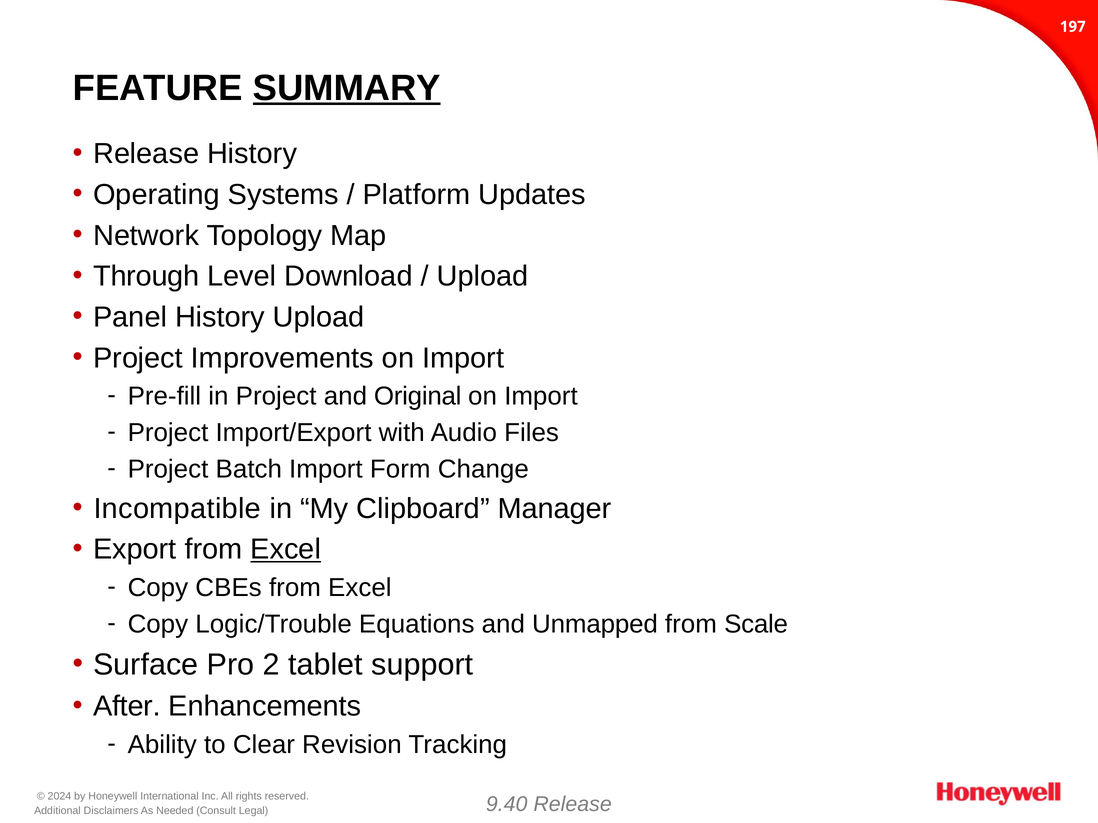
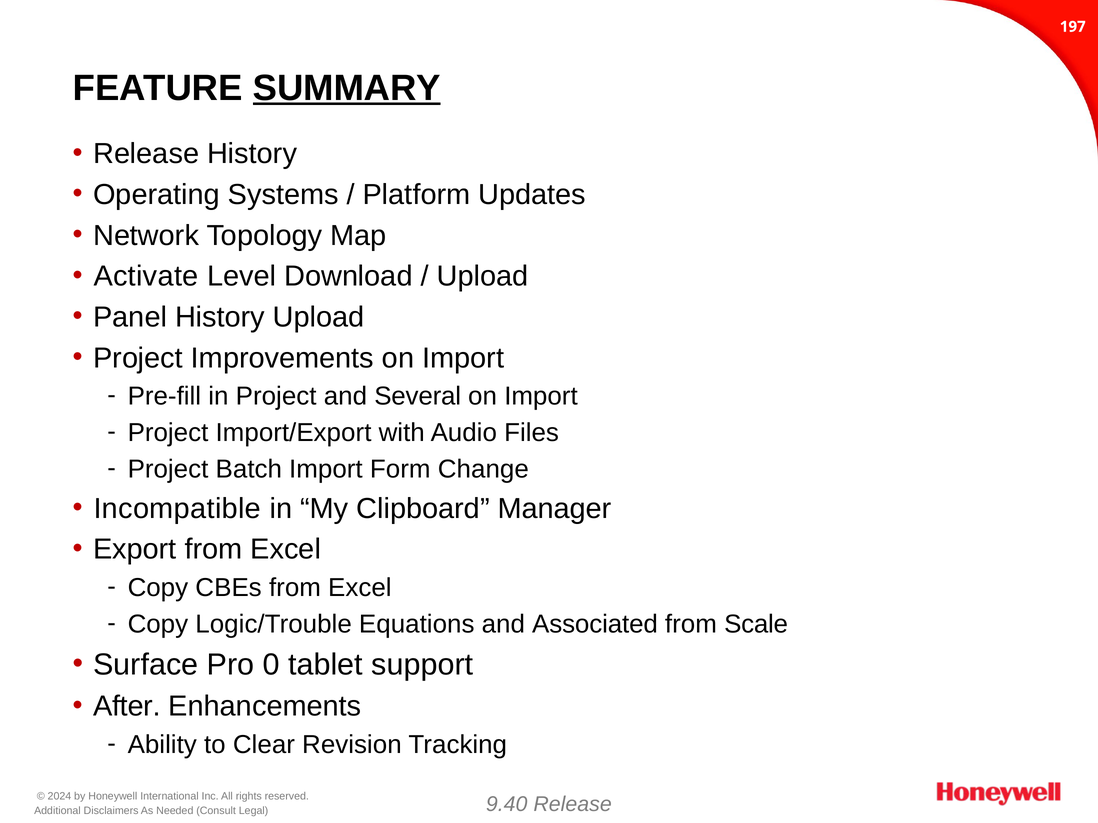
Through: Through -> Activate
Original: Original -> Several
Excel at (286, 550) underline: present -> none
Unmapped: Unmapped -> Associated
2: 2 -> 0
